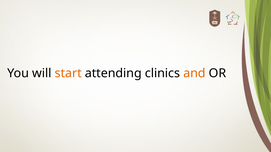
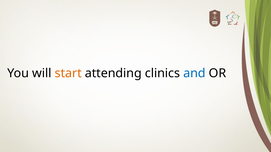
and colour: orange -> blue
